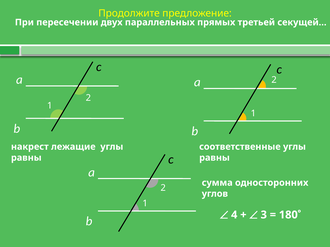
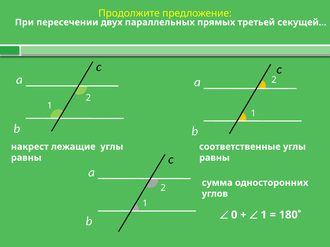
4: 4 -> 0
3 at (264, 215): 3 -> 1
